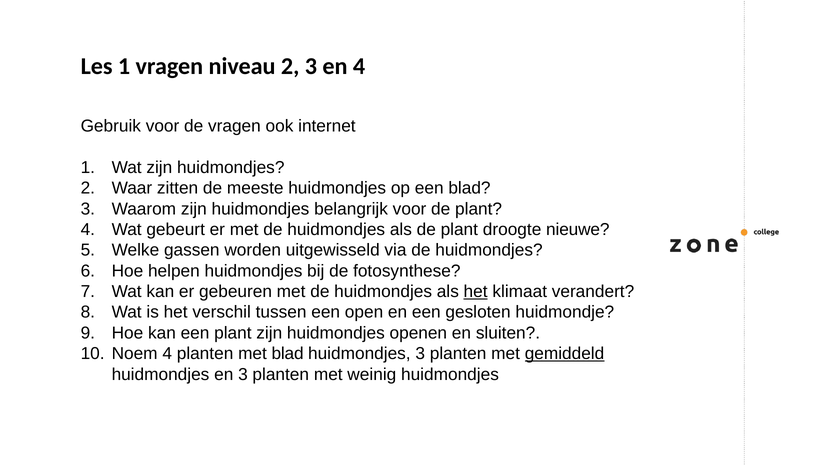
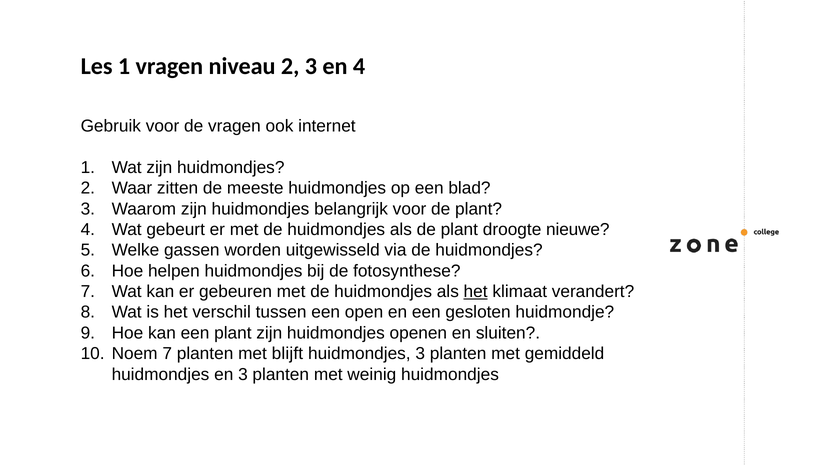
Noem 4: 4 -> 7
met blad: blad -> blijft
gemiddeld underline: present -> none
